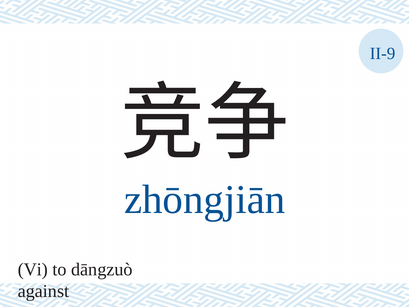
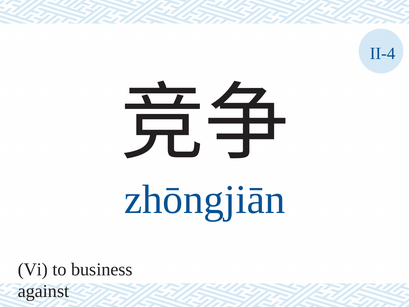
II-9: II-9 -> II-4
dāngzuò: dāngzuò -> business
